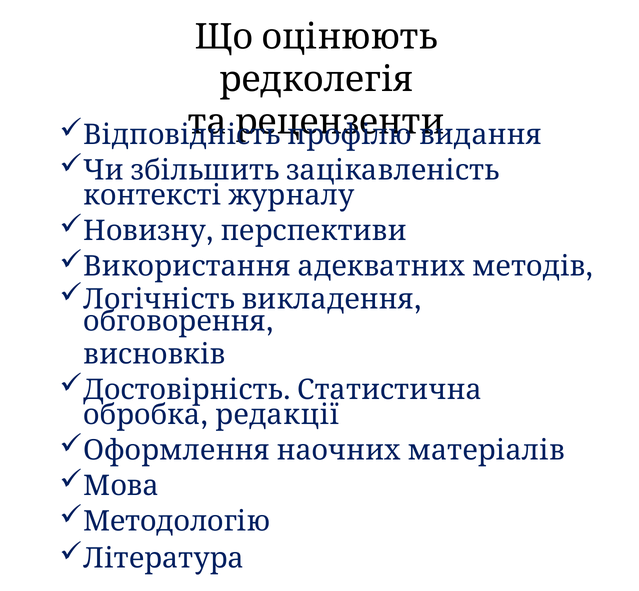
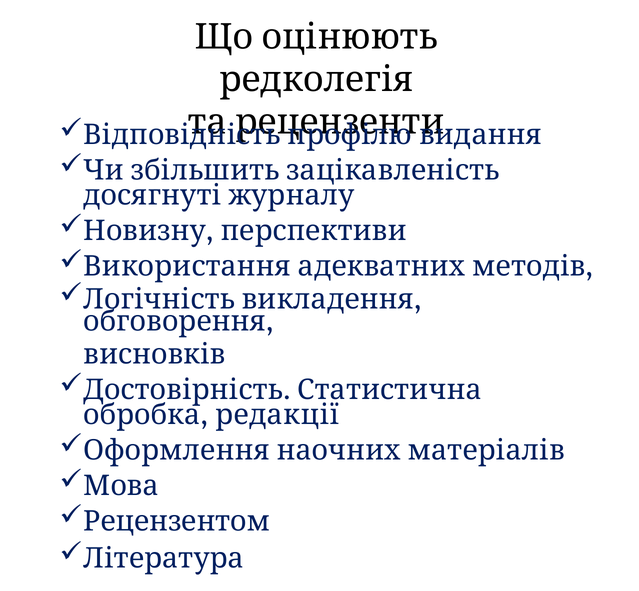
контексті: контексті -> досягнуті
Методологію: Методологію -> Рецензентом
